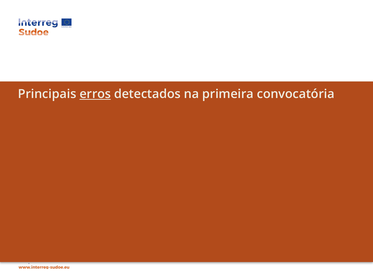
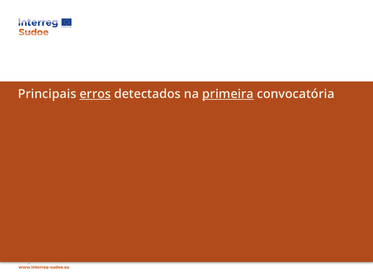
primeira underline: none -> present
